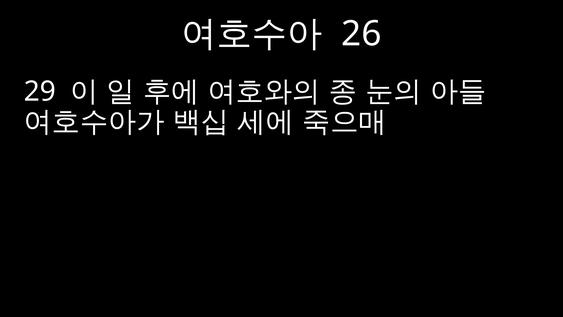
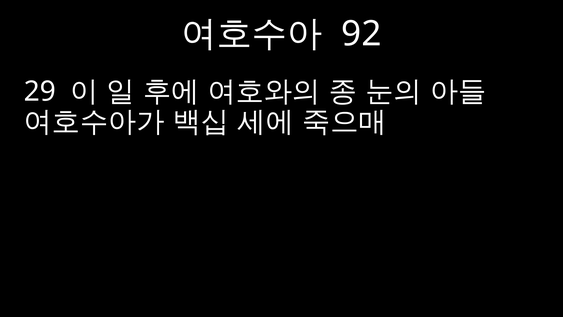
26: 26 -> 92
